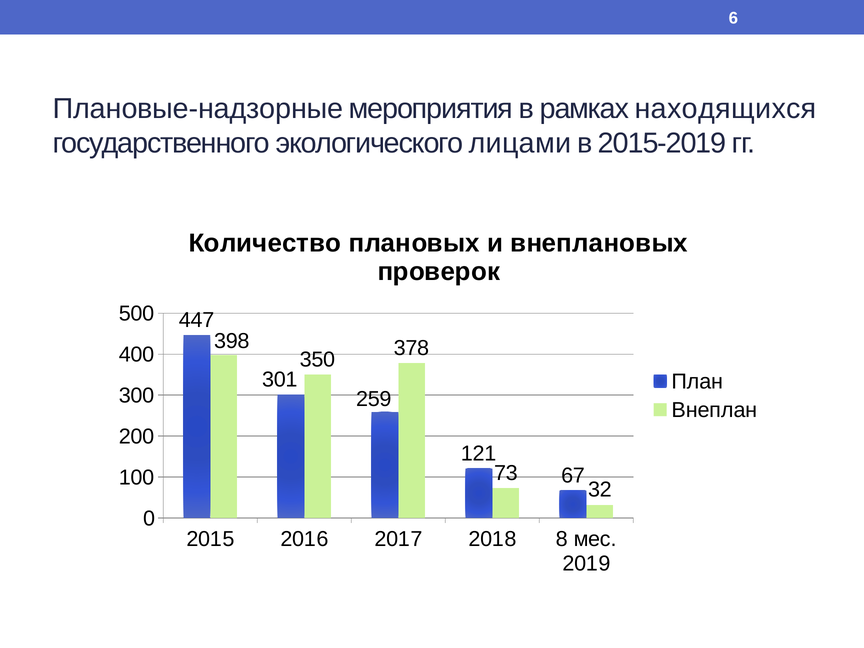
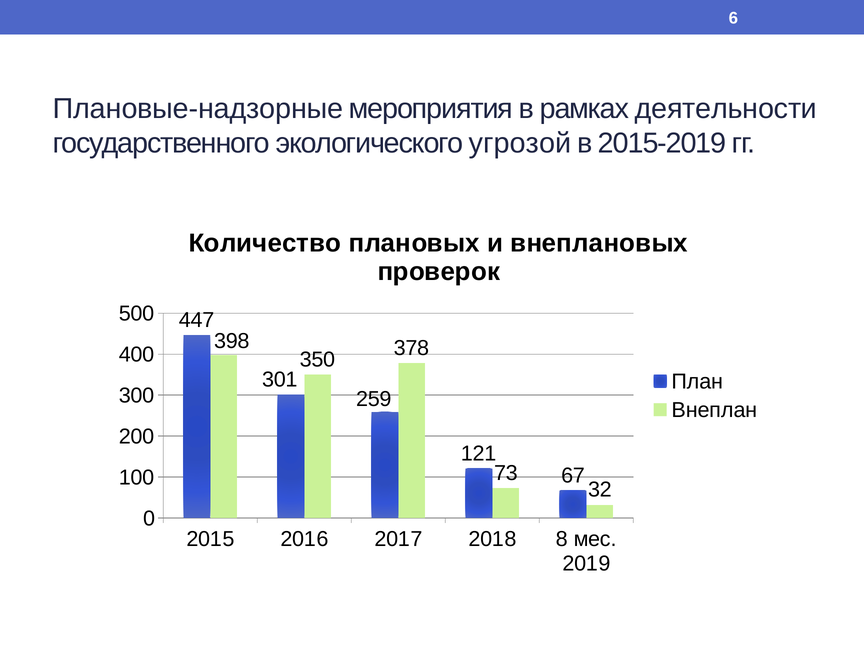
находящихся: находящихся -> деятельности
лицами: лицами -> угрозой
